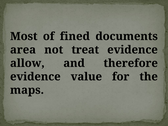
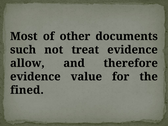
fined: fined -> other
area: area -> such
maps: maps -> fined
